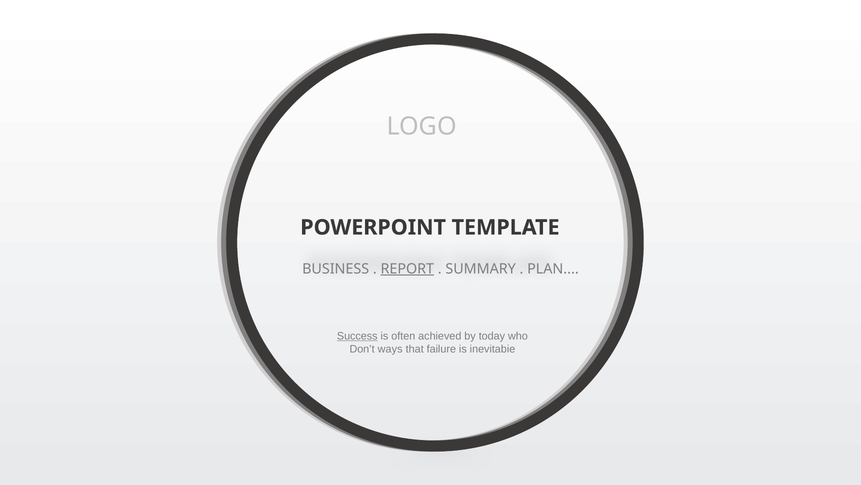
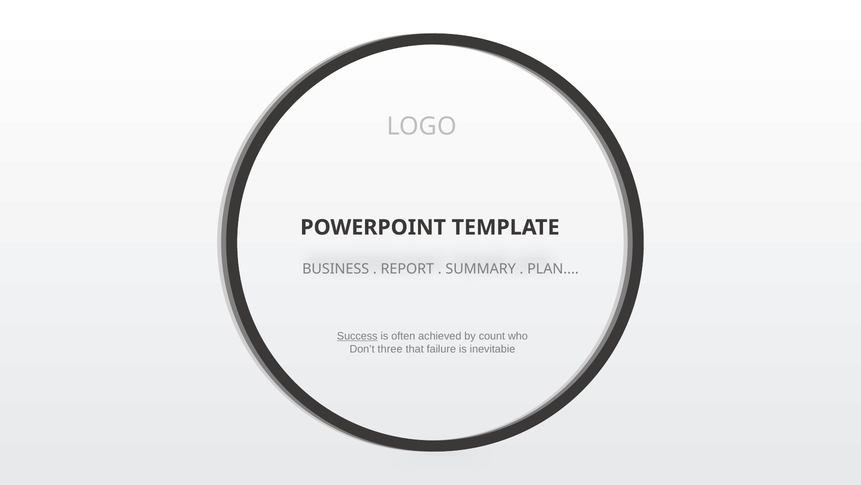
REPORT underline: present -> none
today: today -> count
ways: ways -> three
